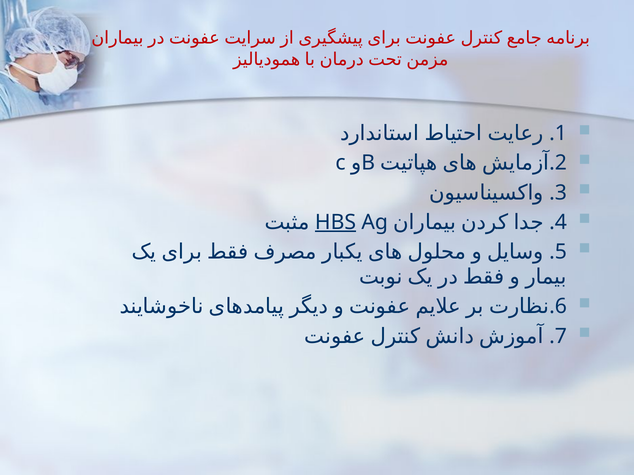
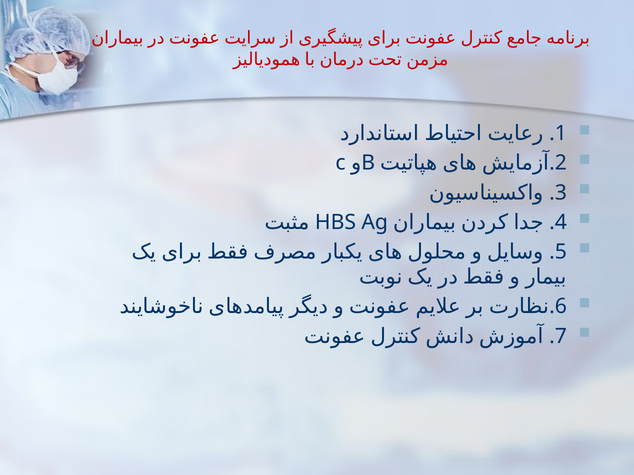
HBS underline: present -> none
